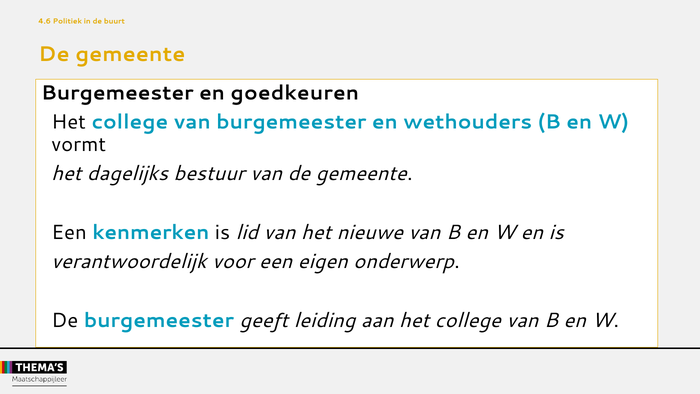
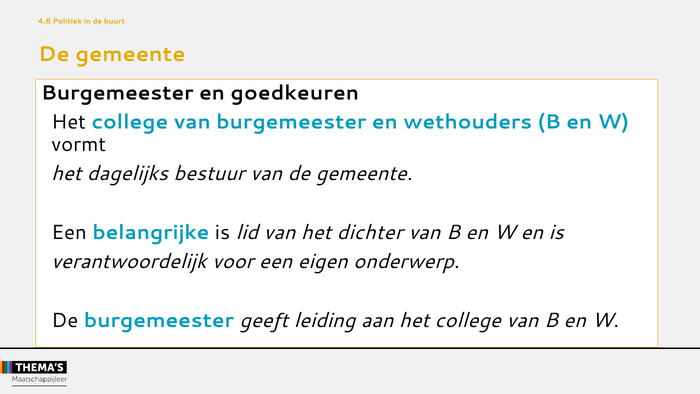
kenmerken: kenmerken -> belangrijke
nieuwe: nieuwe -> dichter
